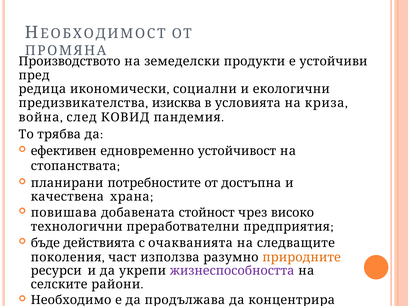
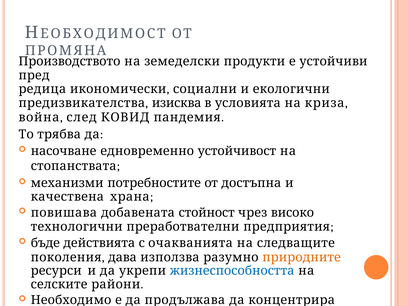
ефективен: ефективен -> насочване
планирани: планирани -> механизми
част: част -> дава
жизнеспособността colour: purple -> blue
